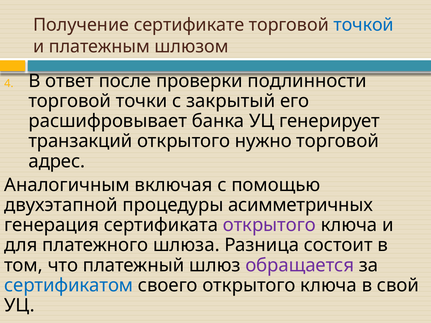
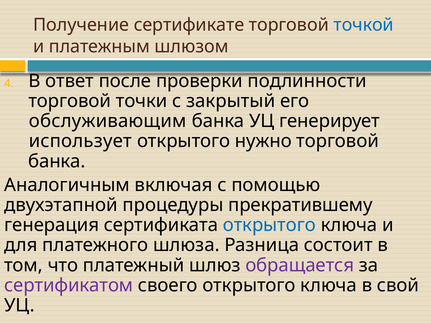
расшифровывает: расшифровывает -> обслуживающим
транзакций: транзакций -> использует
адрес at (57, 161): адрес -> банка
асимметричных: асимметричных -> прекратившему
открытого at (269, 225) colour: purple -> blue
сертификатом colour: blue -> purple
